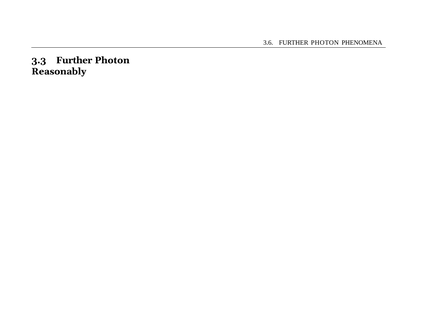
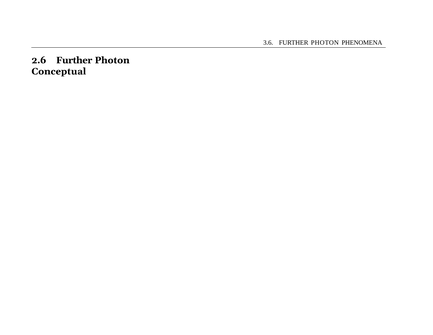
3.3: 3.3 -> 2.6
Reasonably: Reasonably -> Conceptual
